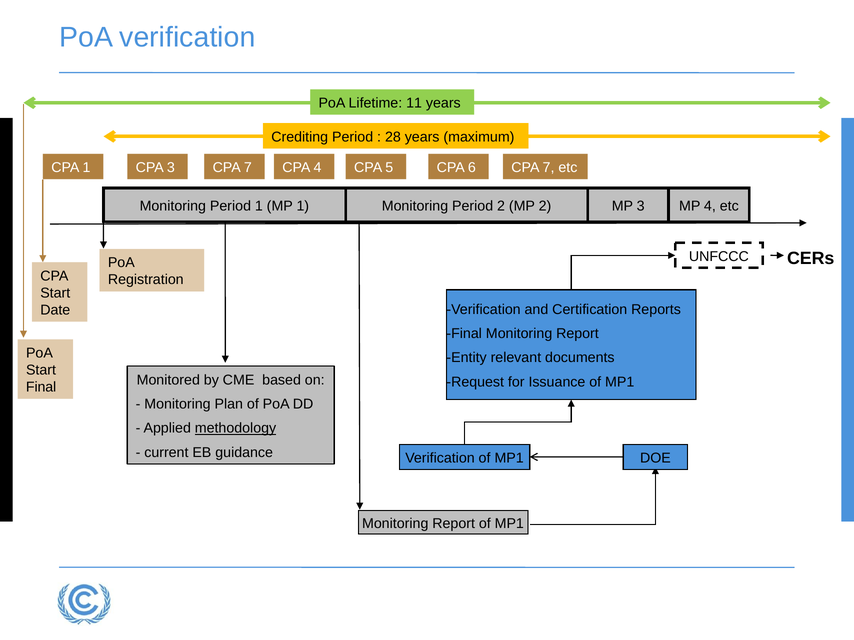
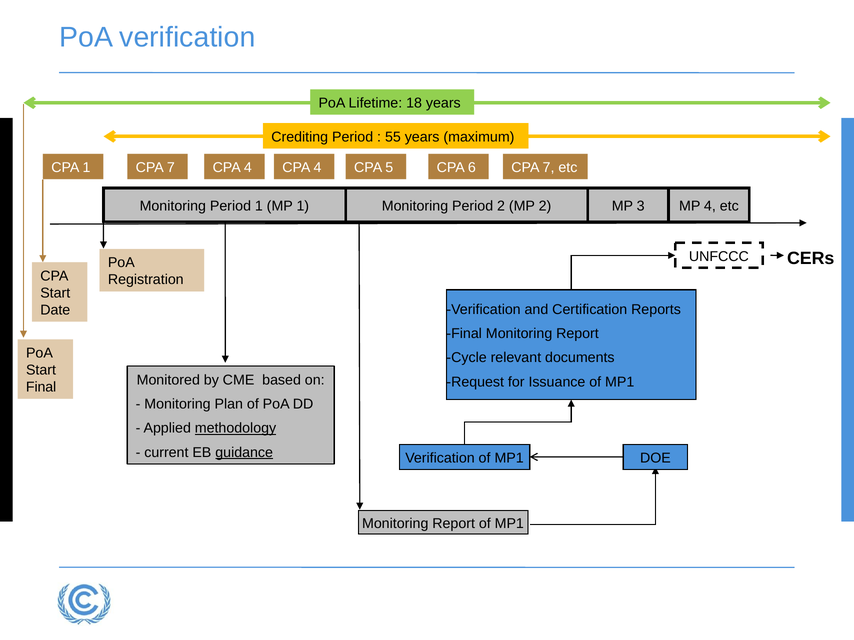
11: 11 -> 18
28: 28 -> 55
1 CPA 3: 3 -> 7
7 at (248, 168): 7 -> 4
Entity: Entity -> Cycle
guidance underline: none -> present
